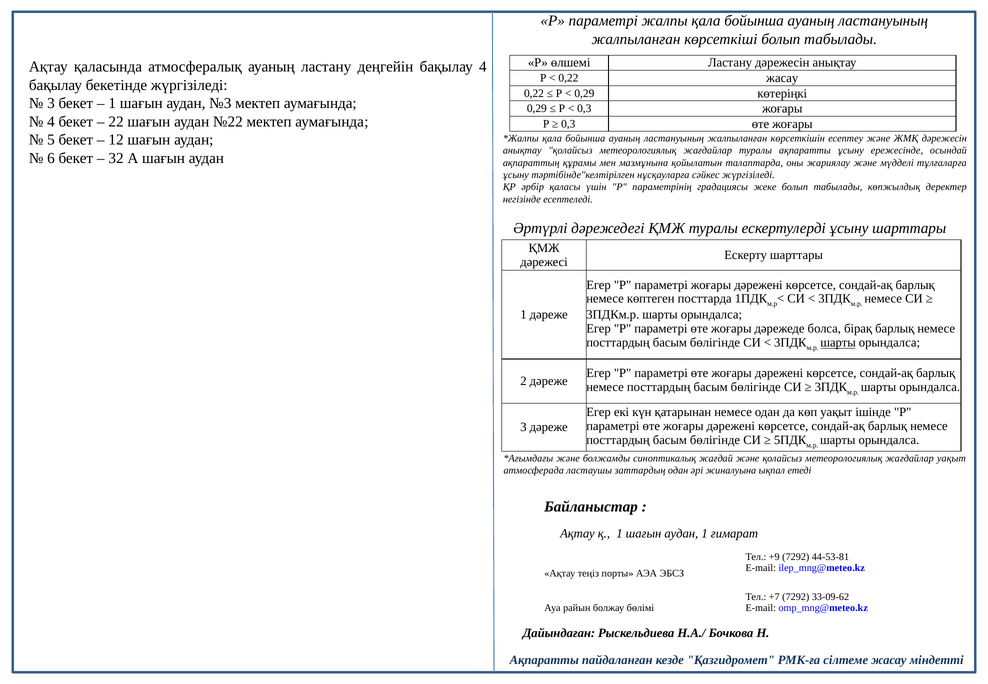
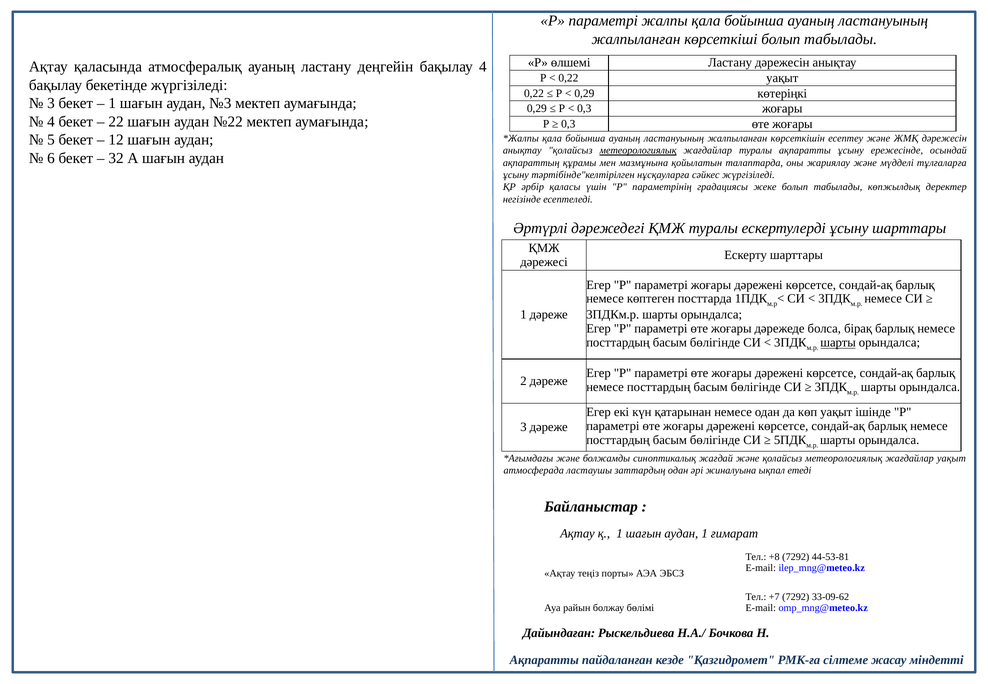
0,22 жасау: жасау -> уақыт
метеорологиялық at (638, 151) underline: none -> present
+9: +9 -> +8
